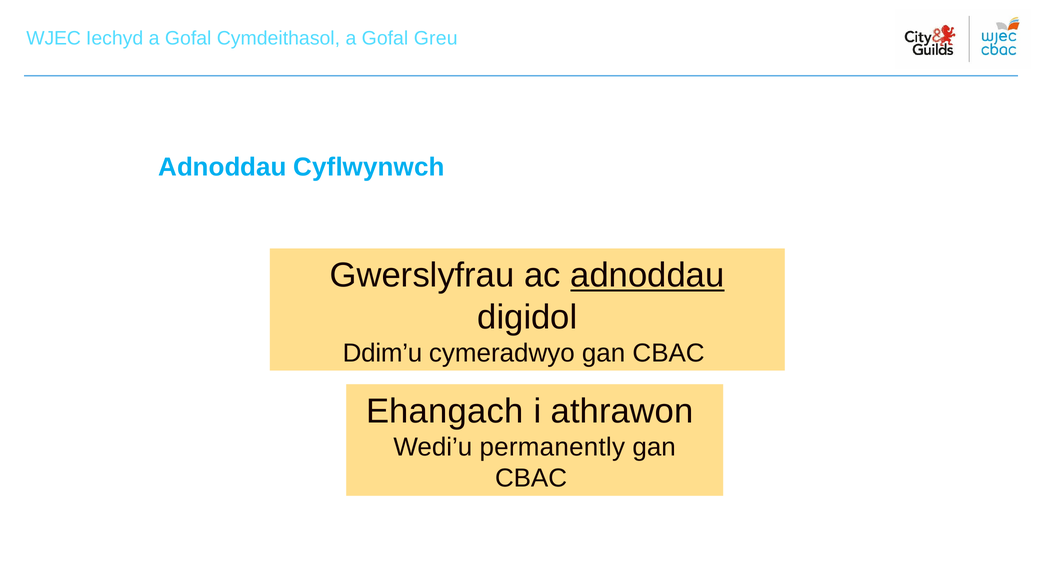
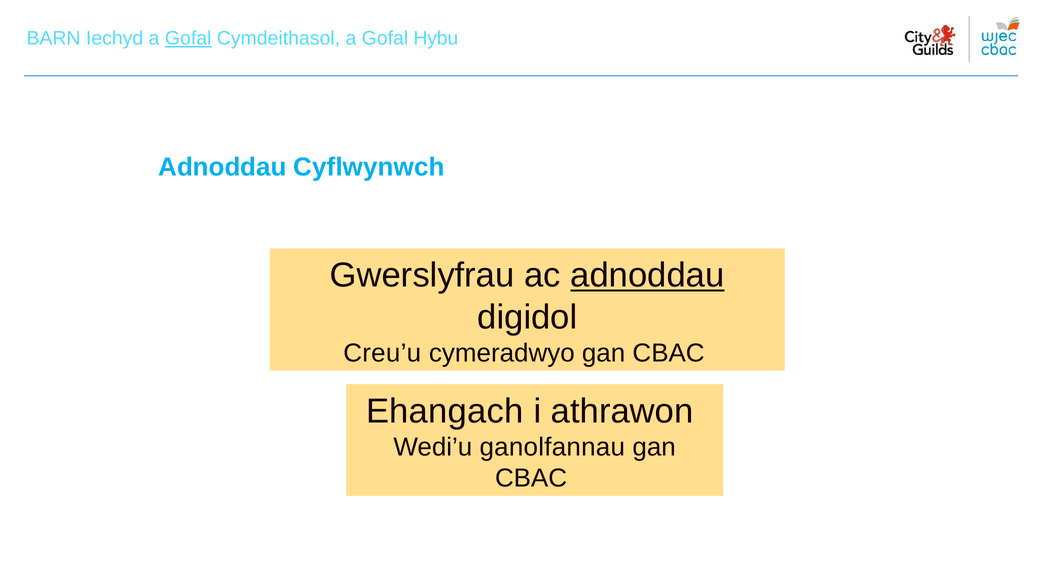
WJEC: WJEC -> BARN
Gofal at (188, 38) underline: none -> present
Greu: Greu -> Hybu
Ddim’u: Ddim’u -> Creu’u
permanently: permanently -> ganolfannau
